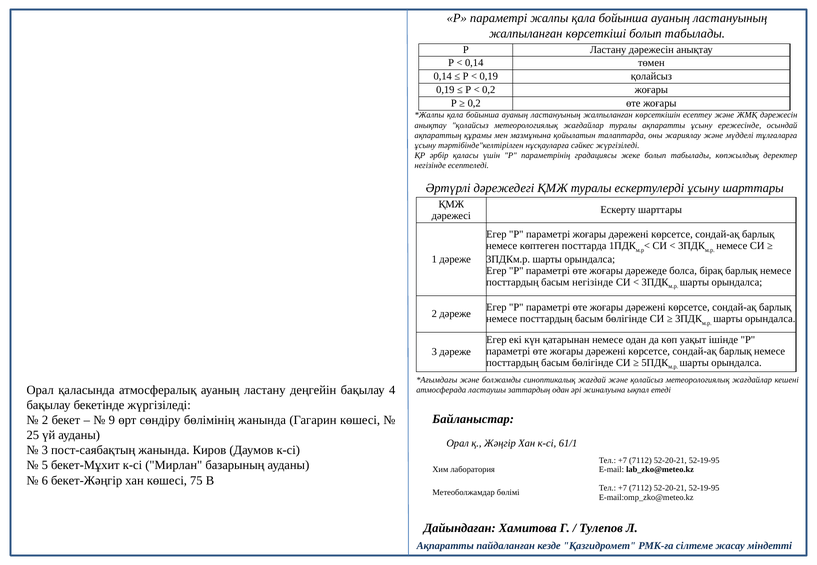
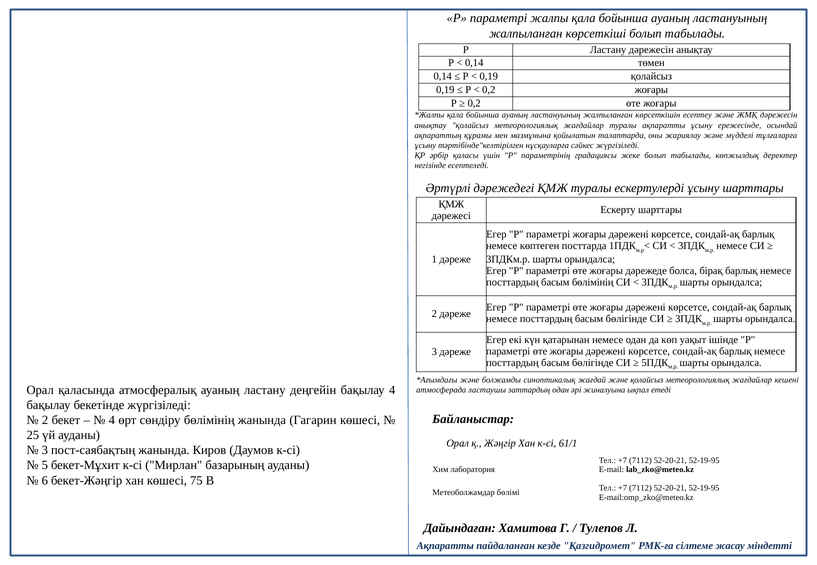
басым негізінде: негізінде -> бөлімінің
9 at (112, 421): 9 -> 4
